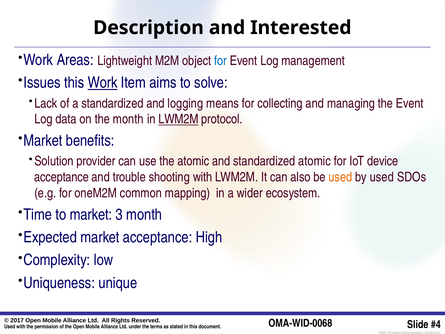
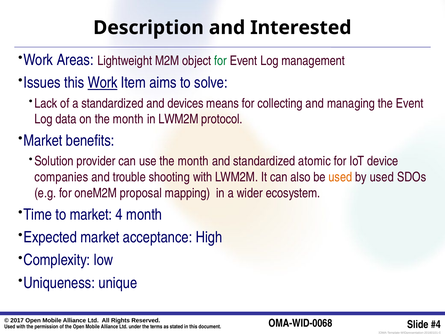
for at (221, 61) colour: blue -> green
logging: logging -> devices
LWM2M at (178, 119) underline: present -> none
use the atomic: atomic -> month
acceptance at (62, 177): acceptance -> companies
common: common -> proposal
3: 3 -> 4
